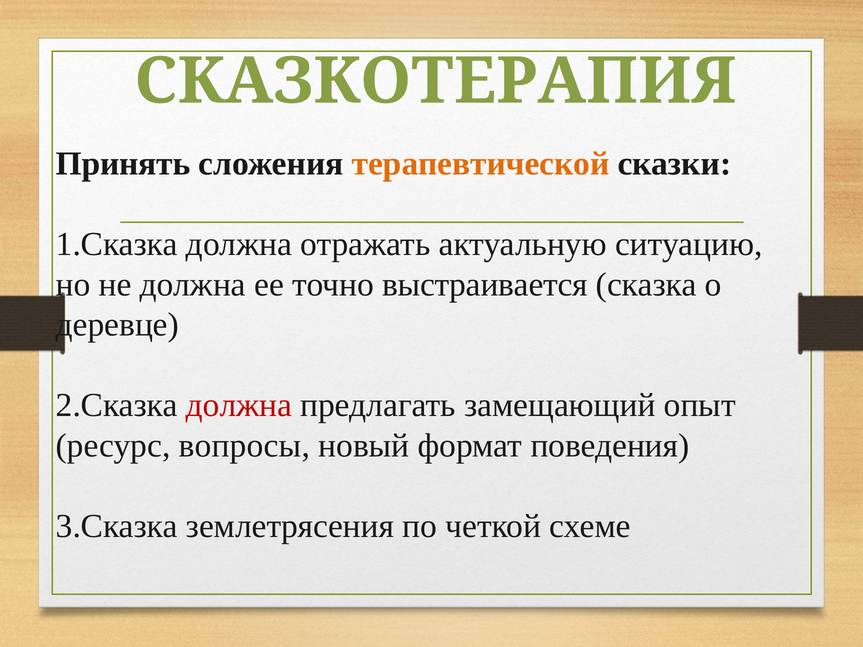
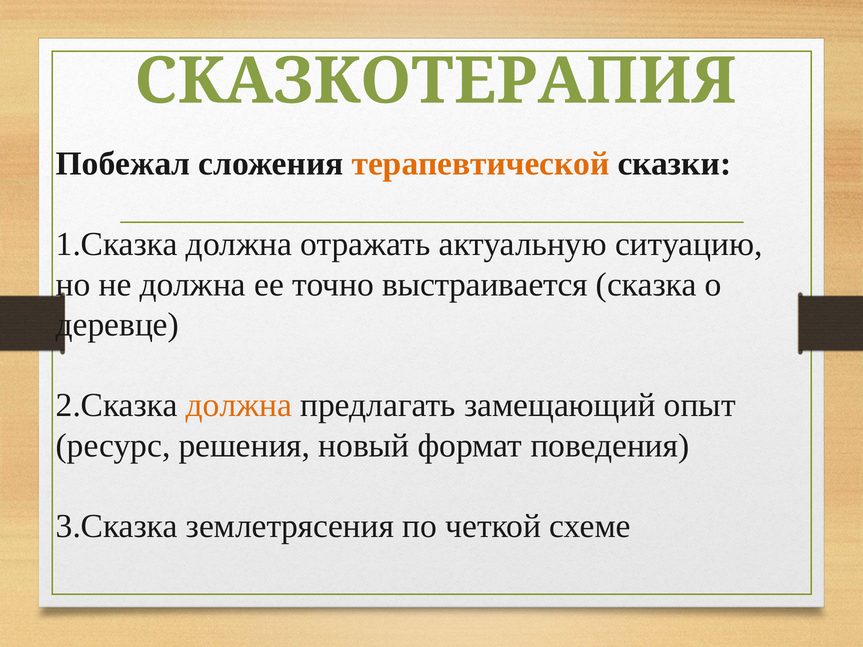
Принять: Принять -> Побежал
должна at (239, 405) colour: red -> orange
вопросы: вопросы -> решения
